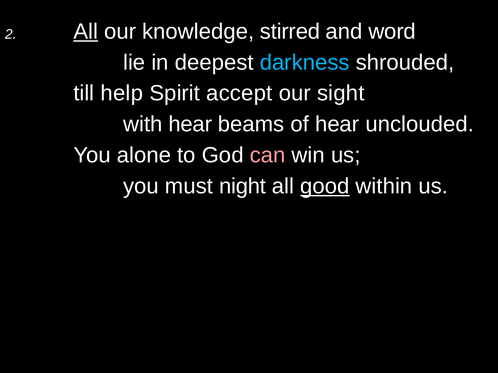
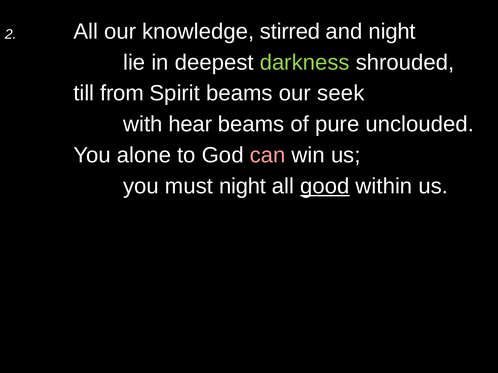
All at (86, 31) underline: present -> none
and word: word -> night
darkness colour: light blue -> light green
help: help -> from
Spirit accept: accept -> beams
sight: sight -> seek
of hear: hear -> pure
